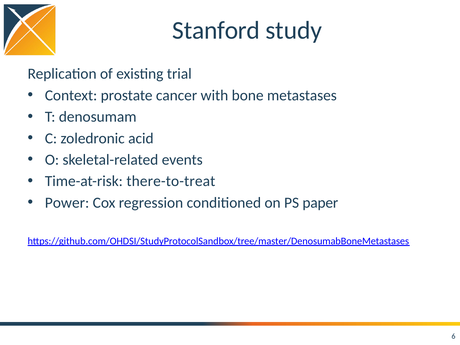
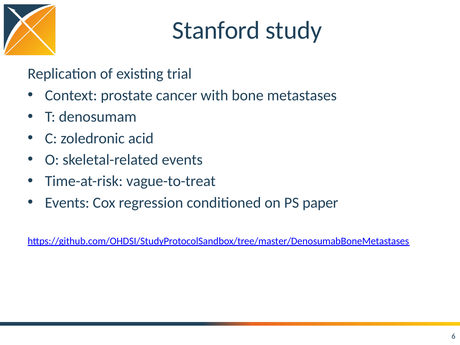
there-to-treat: there-to-treat -> vague-to-treat
Power at (67, 203): Power -> Events
